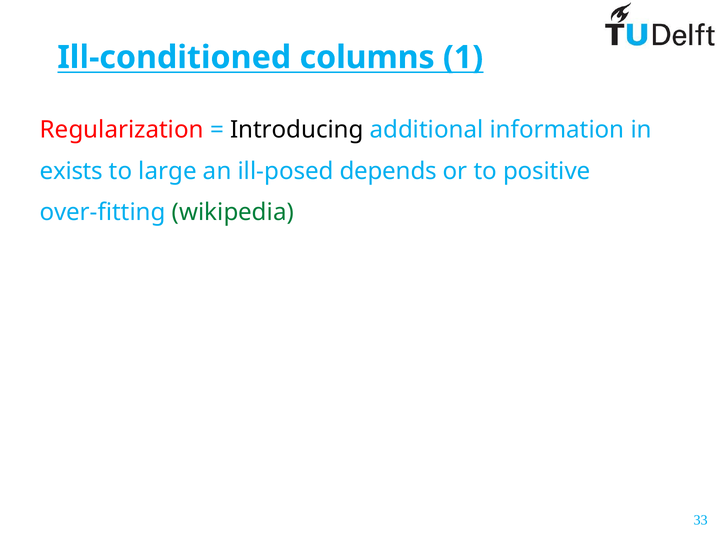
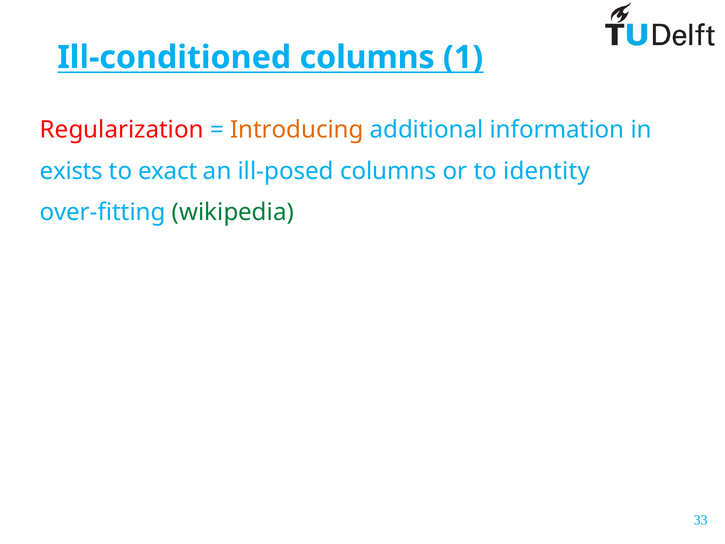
Introducing colour: black -> orange
large: large -> exact
ill-posed depends: depends -> columns
positive: positive -> identity
